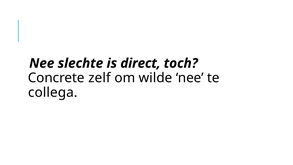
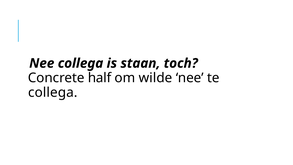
Nee slechte: slechte -> collega
direct: direct -> staan
zelf: zelf -> half
